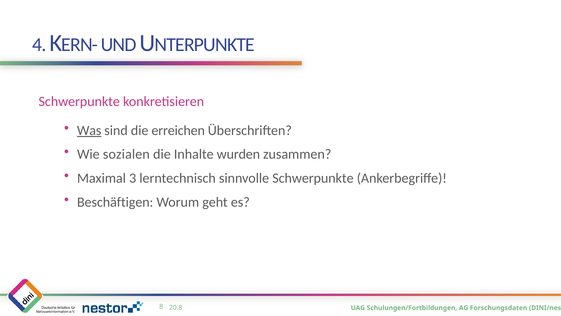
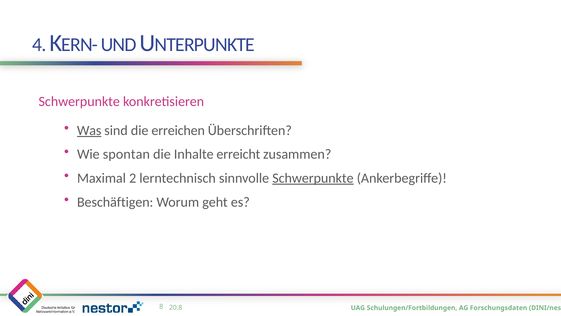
sozialen: sozialen -> spontan
wurden: wurden -> erreicht
3: 3 -> 2
Schwerpunkte at (313, 178) underline: none -> present
